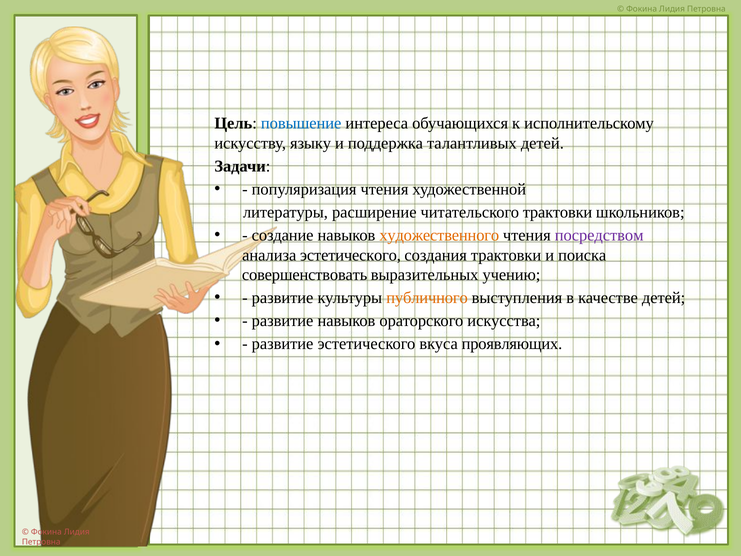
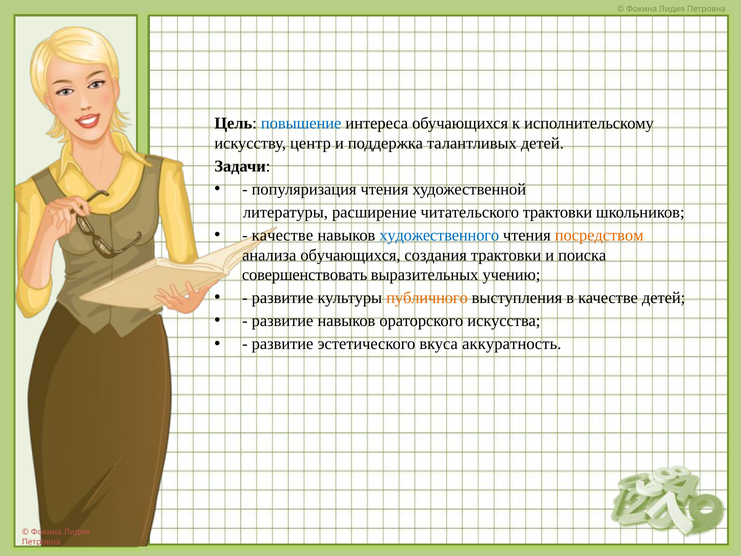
языку: языку -> центр
создание at (283, 235): создание -> качестве
художественного colour: orange -> blue
посредством colour: purple -> orange
анализа эстетического: эстетического -> обучающихся
проявляющих: проявляющих -> аккуратность
